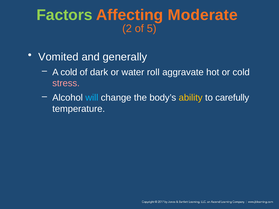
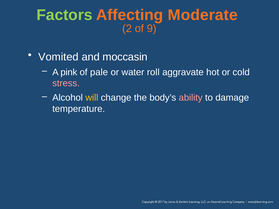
5: 5 -> 9
generally: generally -> moccasin
A cold: cold -> pink
dark: dark -> pale
will colour: light blue -> yellow
ability colour: yellow -> pink
carefully: carefully -> damage
